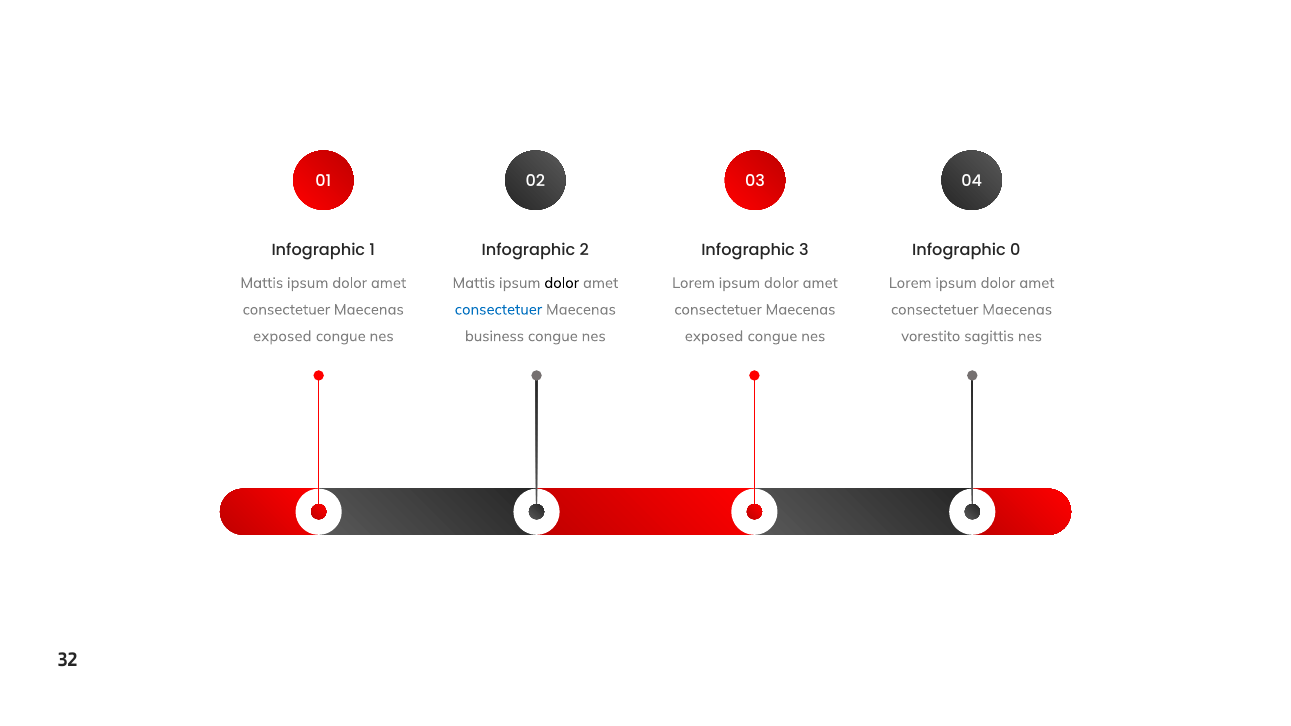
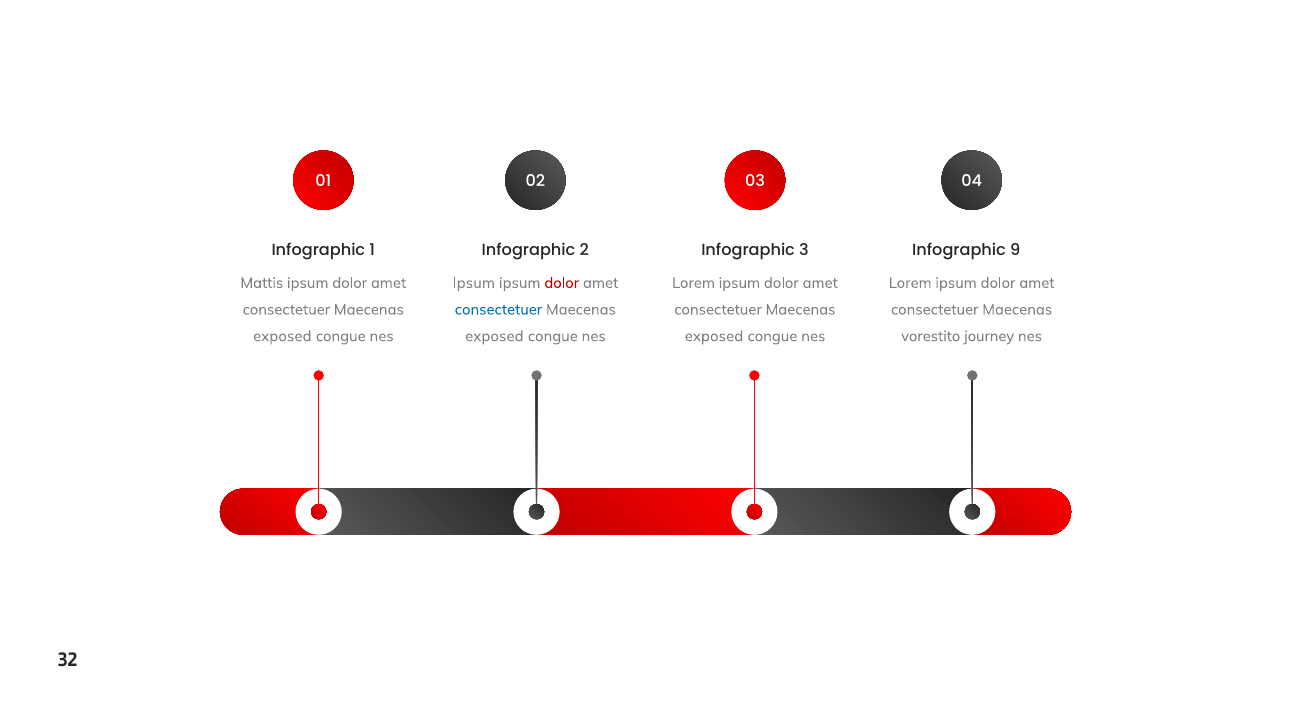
0: 0 -> 9
Mattis at (474, 283): Mattis -> Ipsum
dolor at (562, 283) colour: black -> red
business at (494, 336): business -> exposed
sagittis: sagittis -> journey
